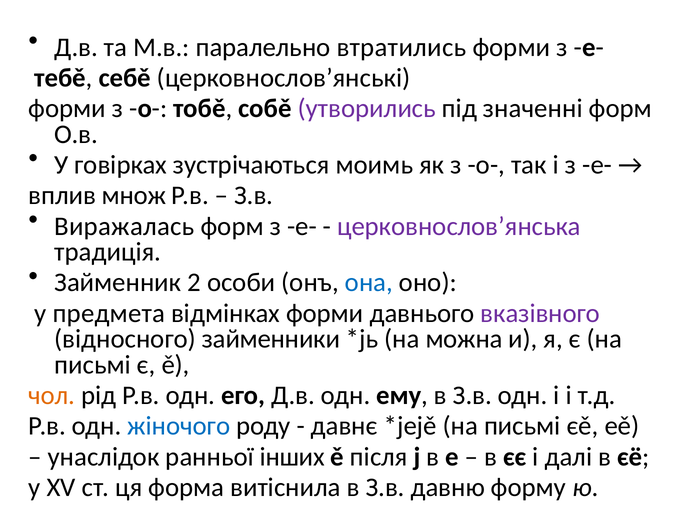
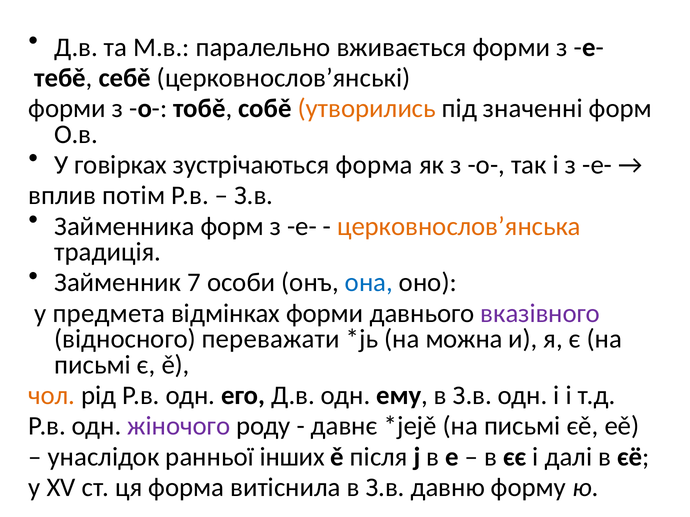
втратились: втратились -> вживається
утворились colour: purple -> orange
зустрічаються моимь: моимь -> форма
множ: множ -> потім
Виражалась: Виражалась -> Займенника
церковнослов’янська colour: purple -> orange
2: 2 -> 7
займенники: займенники -> переважати
жіночого colour: blue -> purple
